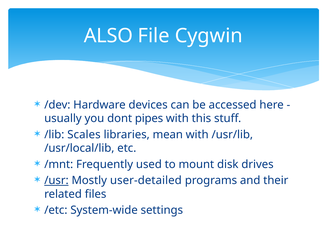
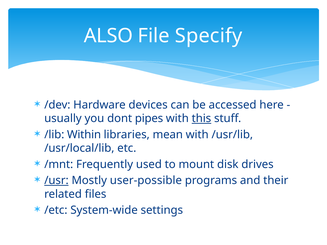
Cygwin: Cygwin -> Specify
this underline: none -> present
Scales: Scales -> Within
user-detailed: user-detailed -> user-possible
